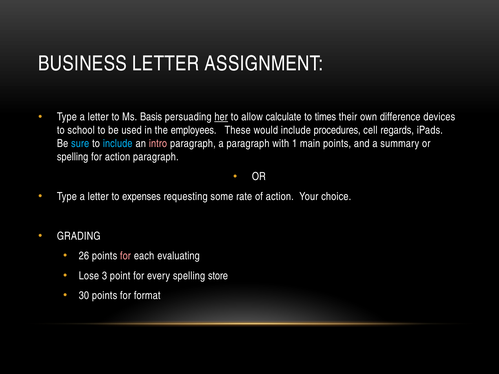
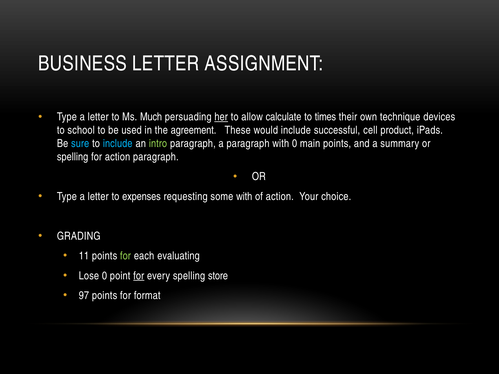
Basis: Basis -> Much
difference: difference -> technique
employees: employees -> agreement
procedures: procedures -> successful
regards: regards -> product
intro colour: pink -> light green
with 1: 1 -> 0
some rate: rate -> with
26: 26 -> 11
for at (125, 256) colour: pink -> light green
Lose 3: 3 -> 0
for at (139, 276) underline: none -> present
30: 30 -> 97
